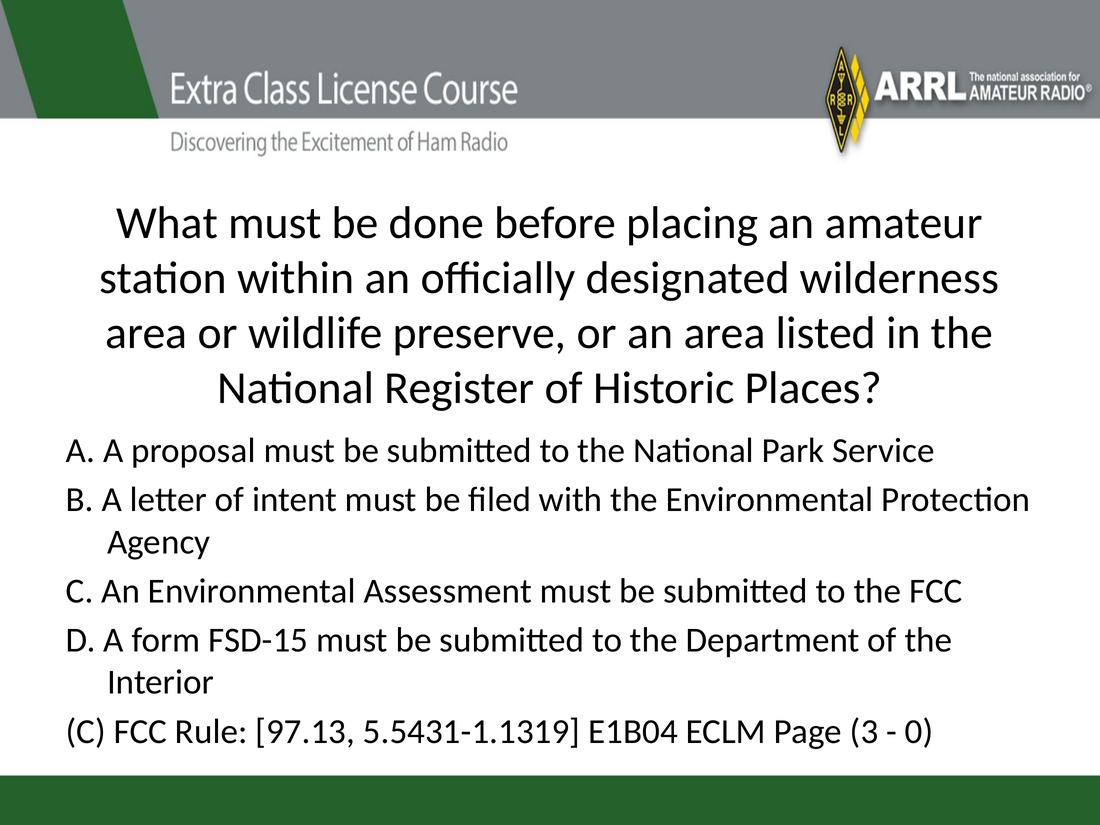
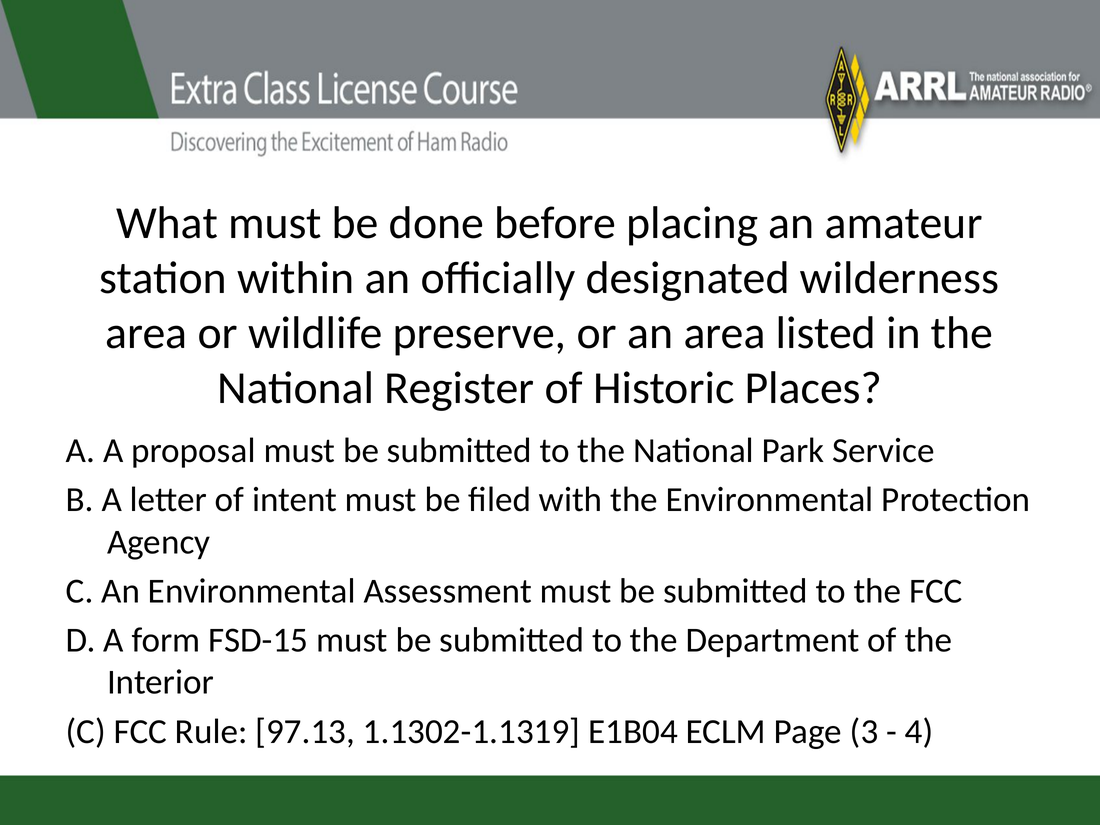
5.5431-1.1319: 5.5431-1.1319 -> 1.1302-1.1319
0: 0 -> 4
